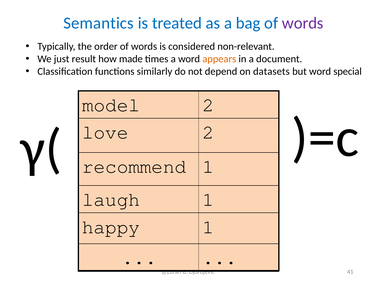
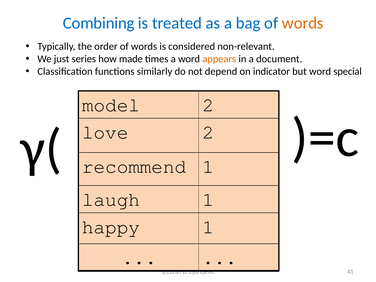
Semantics: Semantics -> Combining
words at (303, 23) colour: purple -> orange
result: result -> series
datasets: datasets -> indicator
